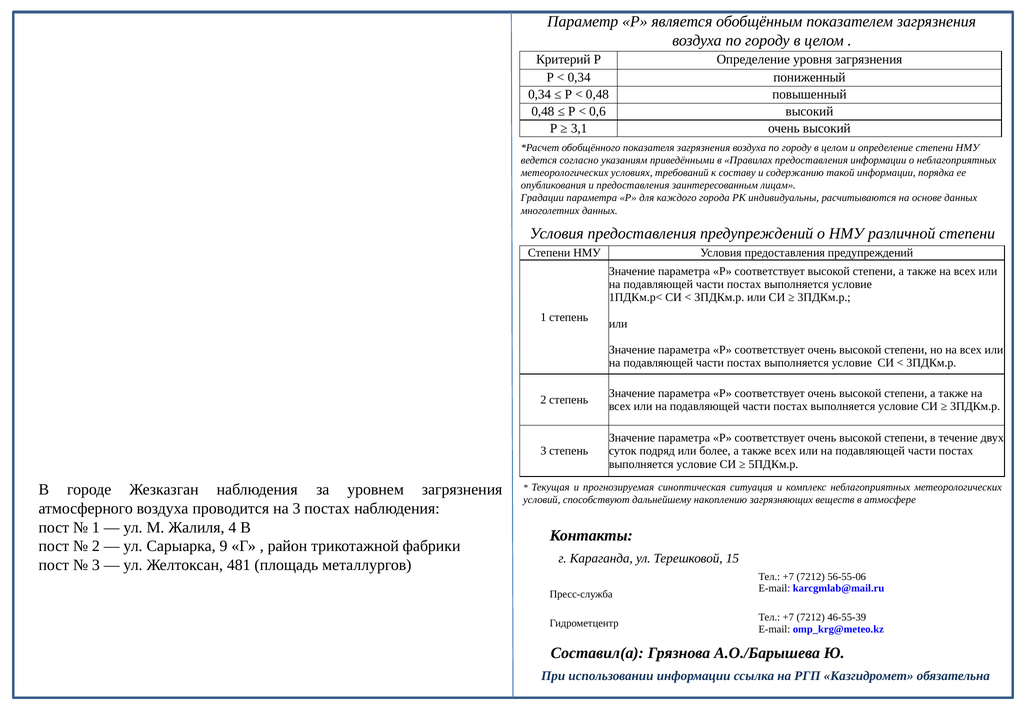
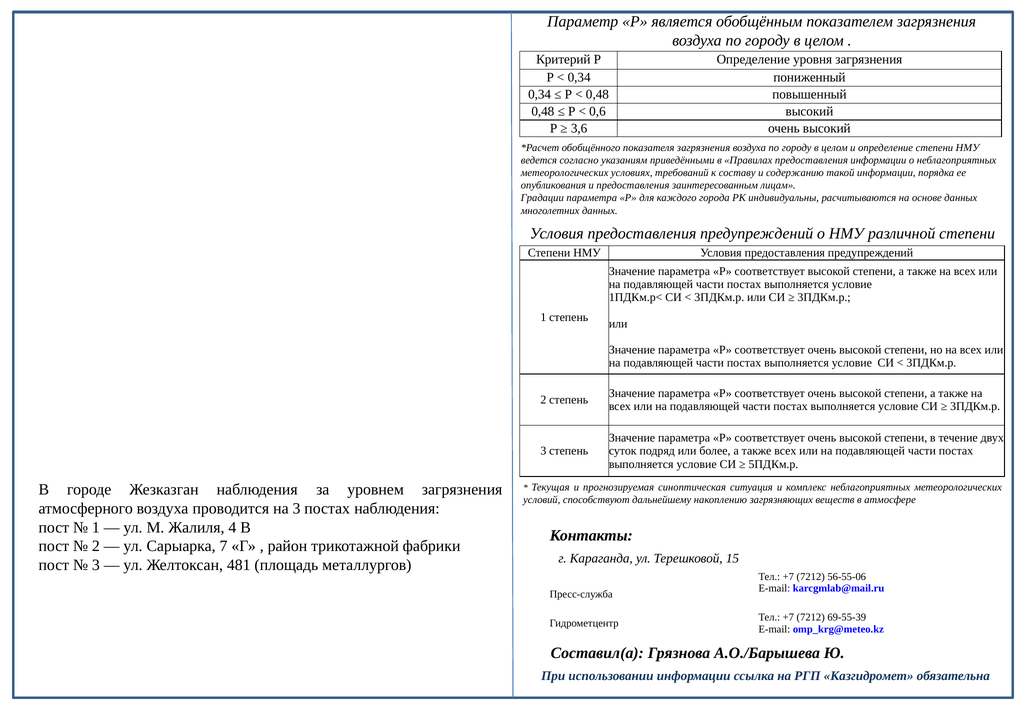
3,1: 3,1 -> 3,6
9: 9 -> 7
46-55-39: 46-55-39 -> 69-55-39
